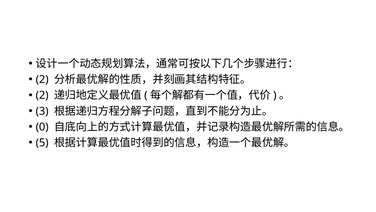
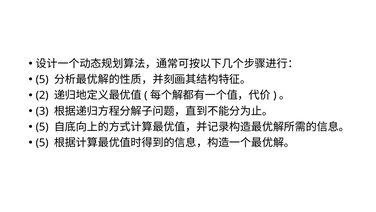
2 at (42, 79): 2 -> 5
0 at (42, 127): 0 -> 5
